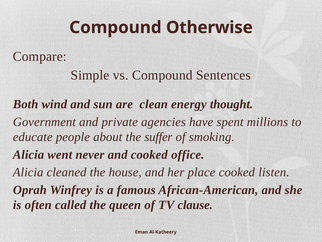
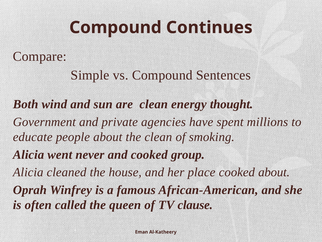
Otherwise: Otherwise -> Continues
the suffer: suffer -> clean
office: office -> group
cooked listen: listen -> about
